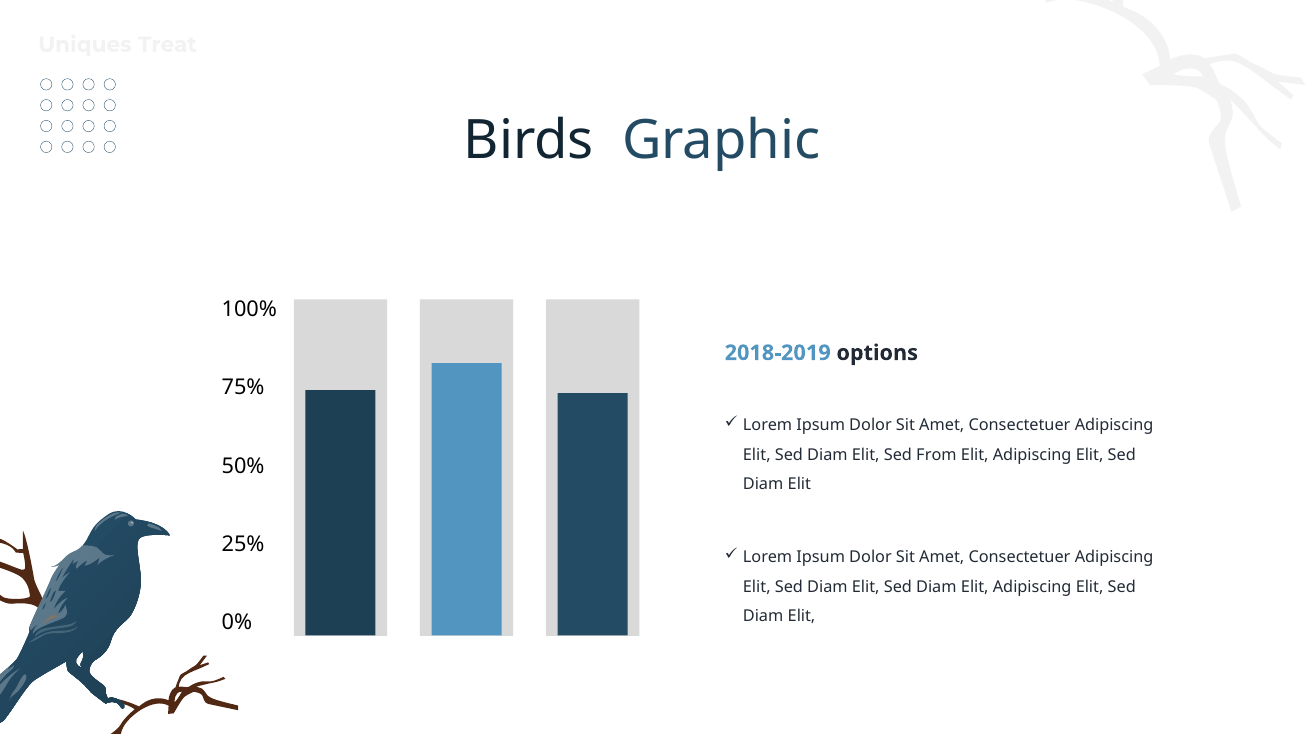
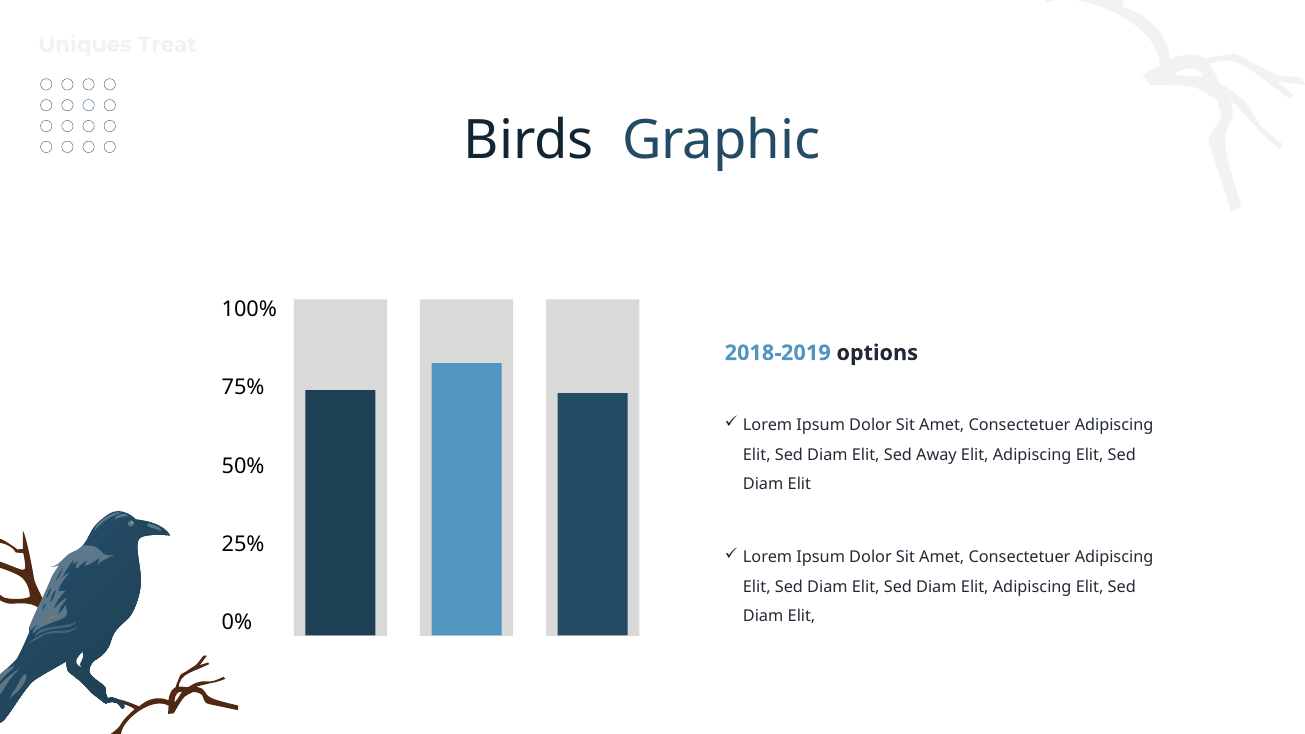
From: From -> Away
